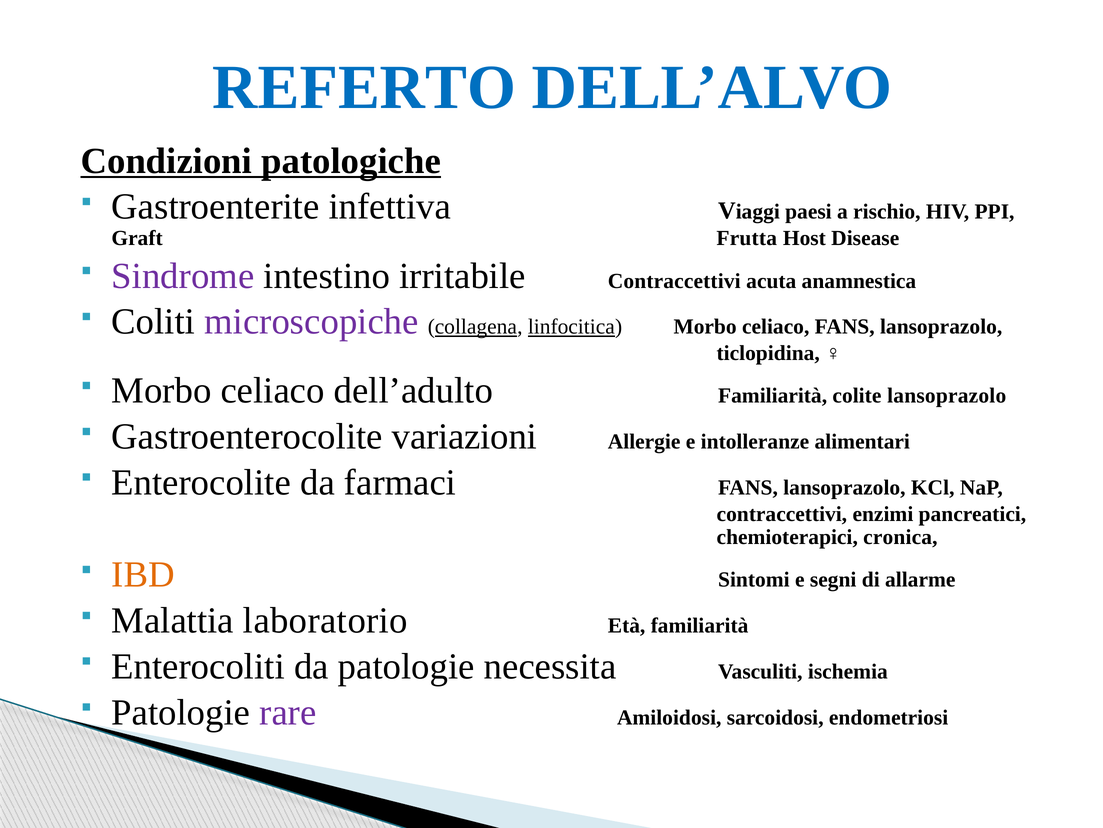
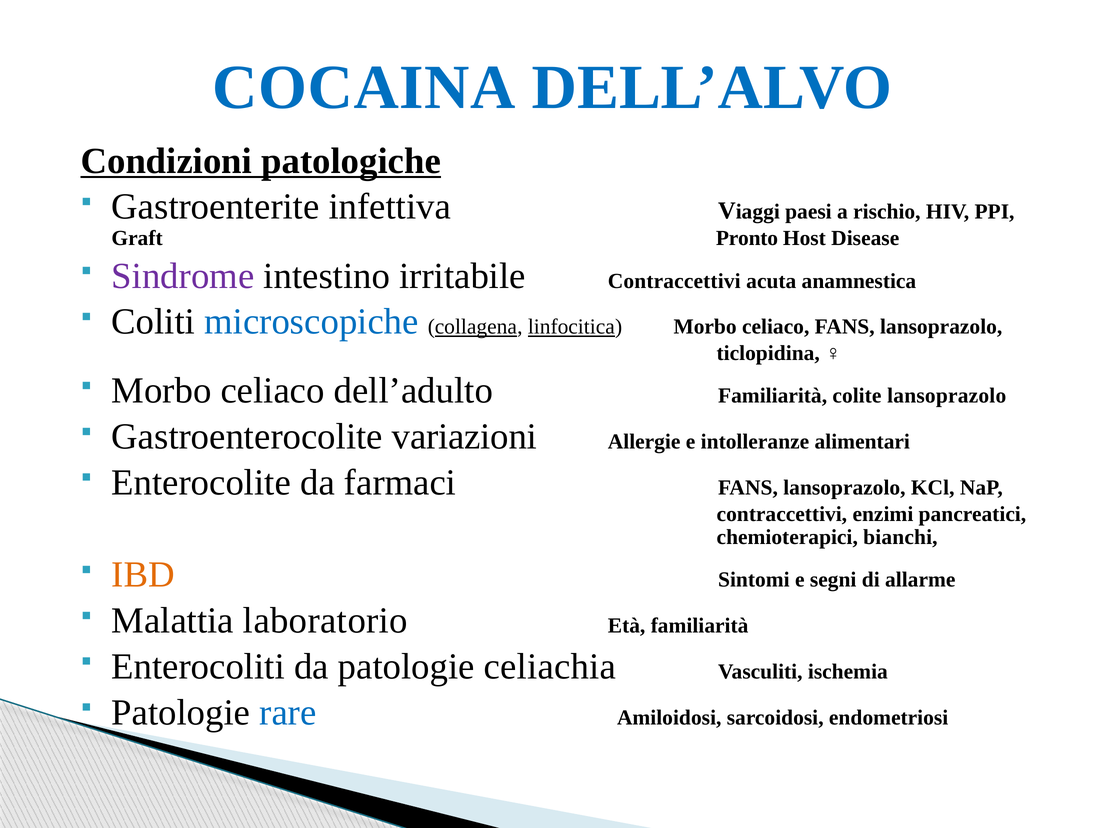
REFERTO: REFERTO -> COCAINA
Frutta: Frutta -> Pronto
microscopiche colour: purple -> blue
cronica: cronica -> bianchi
necessita: necessita -> celiachia
rare colour: purple -> blue
